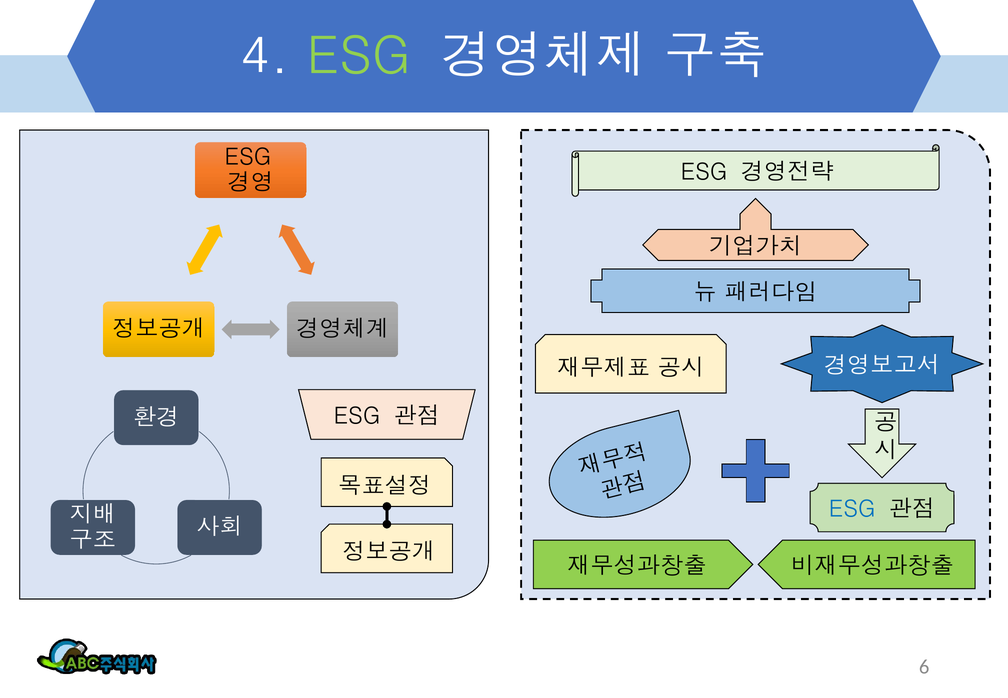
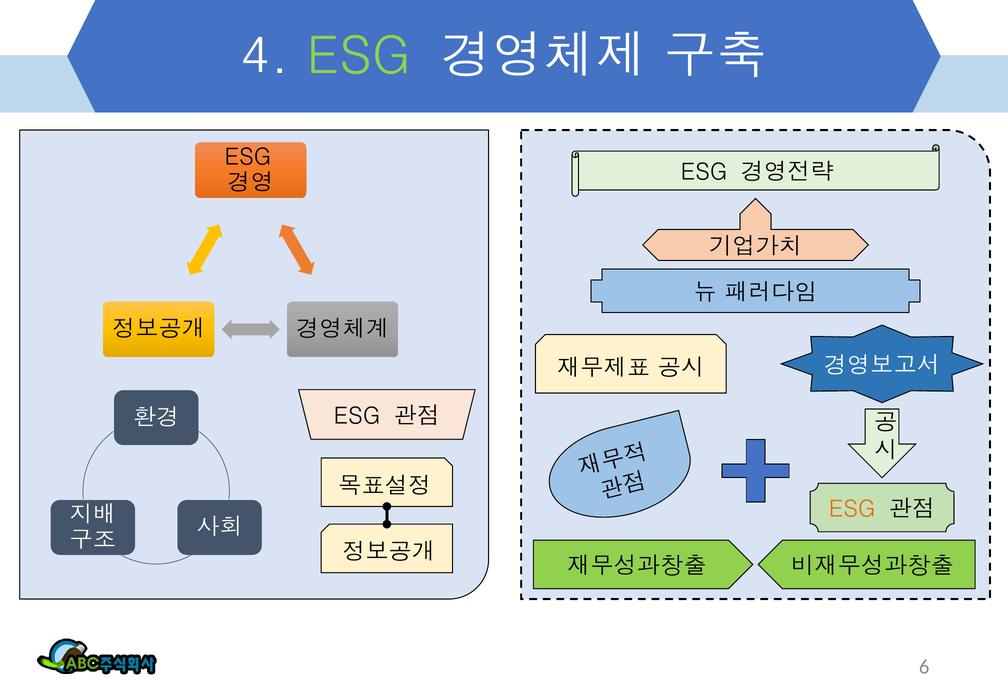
ESG at (852, 509) colour: blue -> orange
